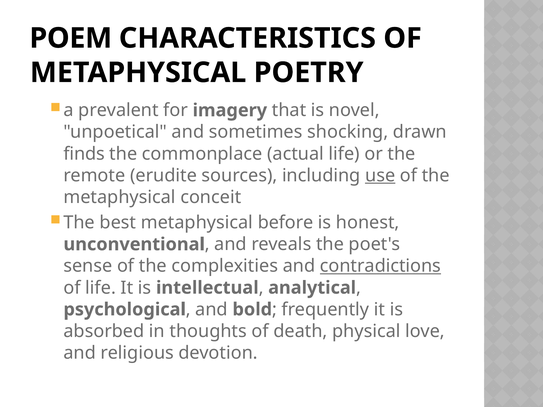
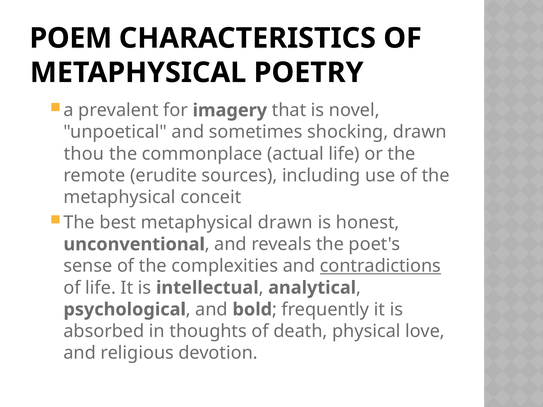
finds: finds -> thou
use underline: present -> none
metaphysical before: before -> drawn
